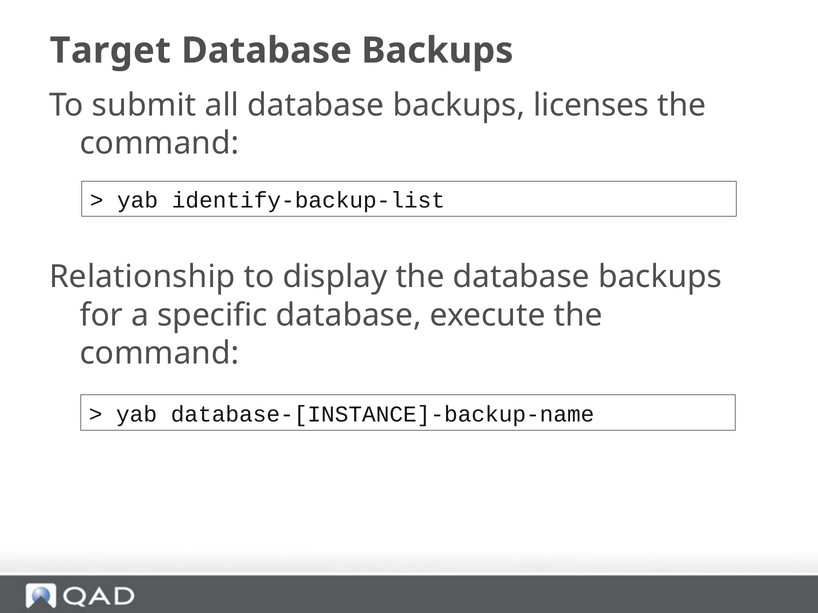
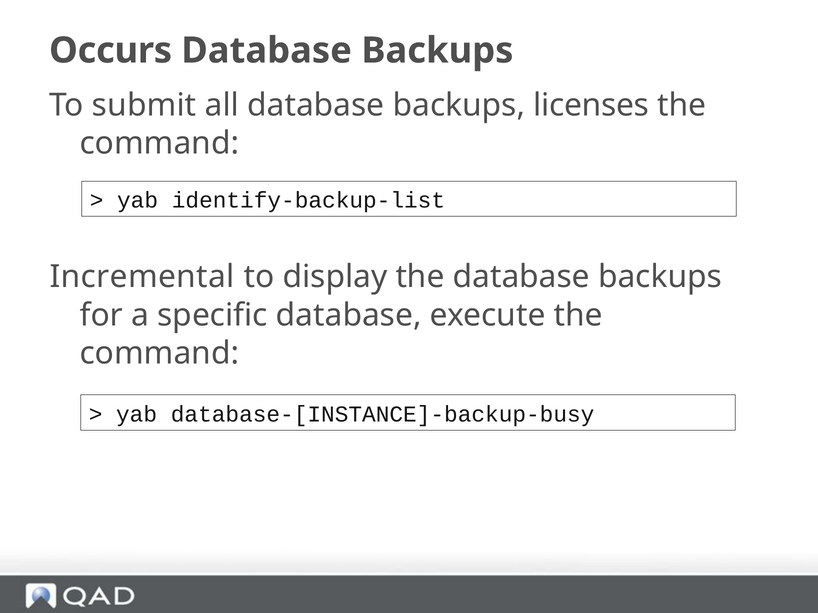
Target: Target -> Occurs
Relationship: Relationship -> Incremental
database-[INSTANCE]-backup-name: database-[INSTANCE]-backup-name -> database-[INSTANCE]-backup-busy
